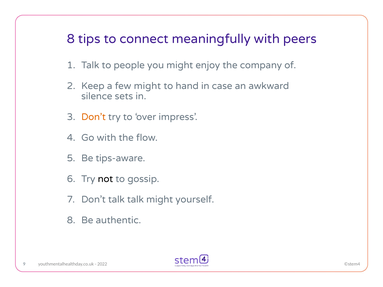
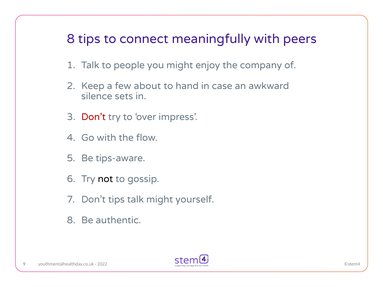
few might: might -> about
Don’t at (93, 117) colour: orange -> red
Don’t talk: talk -> tips
